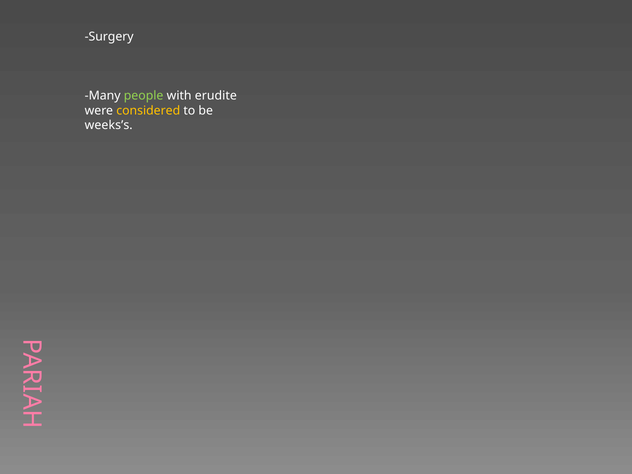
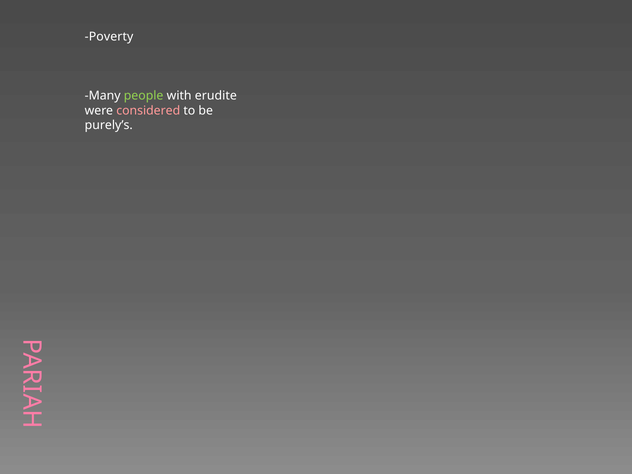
Surgery: Surgery -> Poverty
considered colour: yellow -> pink
weeks’s: weeks’s -> purely’s
